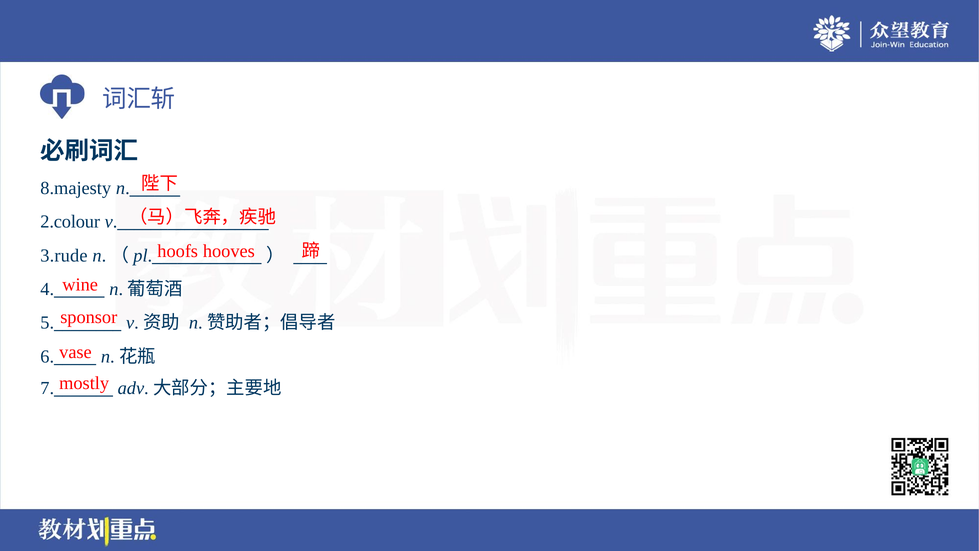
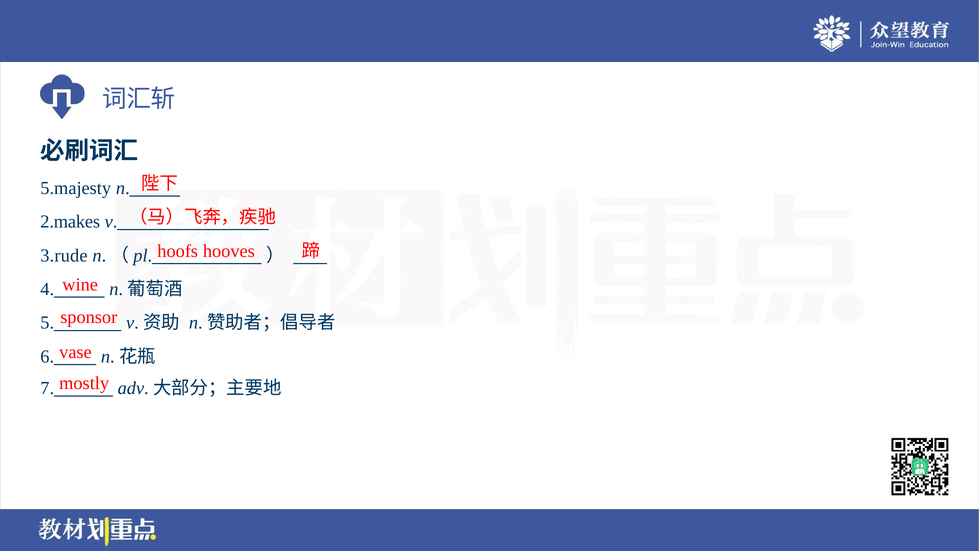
8.majesty: 8.majesty -> 5.majesty
2.colour: 2.colour -> 2.makes
